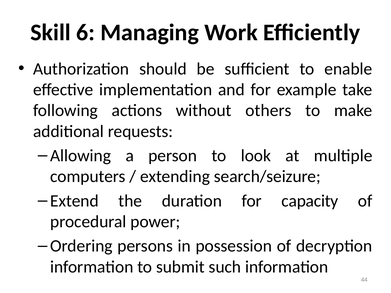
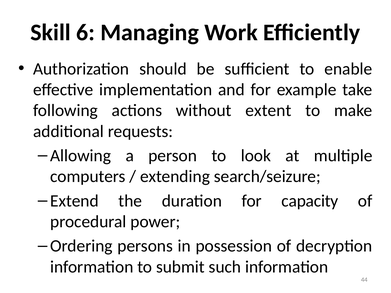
others: others -> extent
